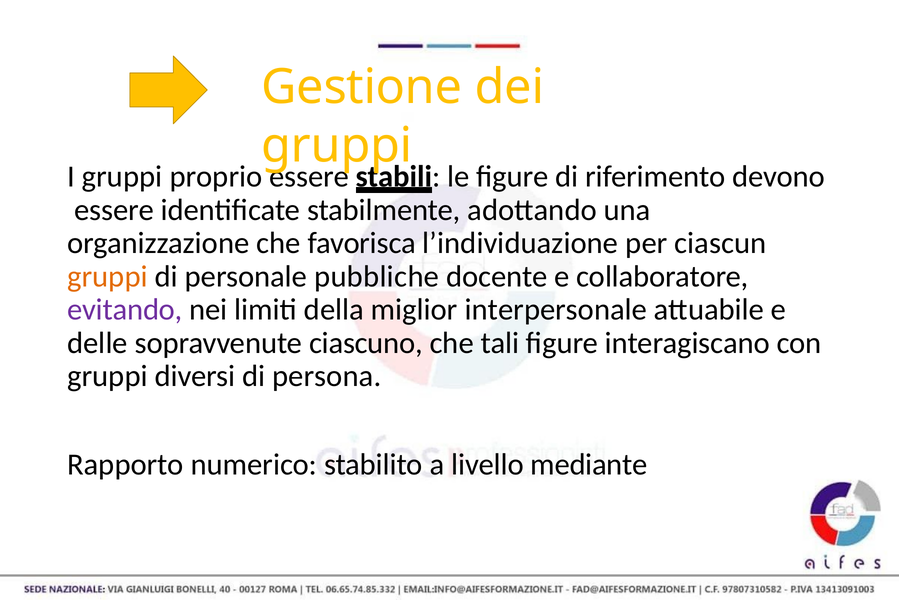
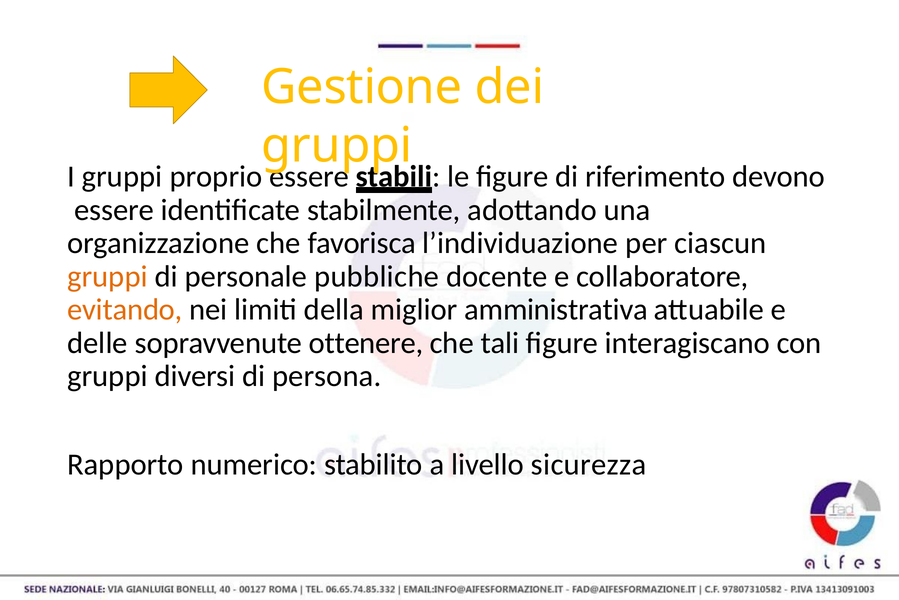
evitando colour: purple -> orange
interpersonale: interpersonale -> amministrativa
ciascuno: ciascuno -> ottenere
mediante: mediante -> sicurezza
